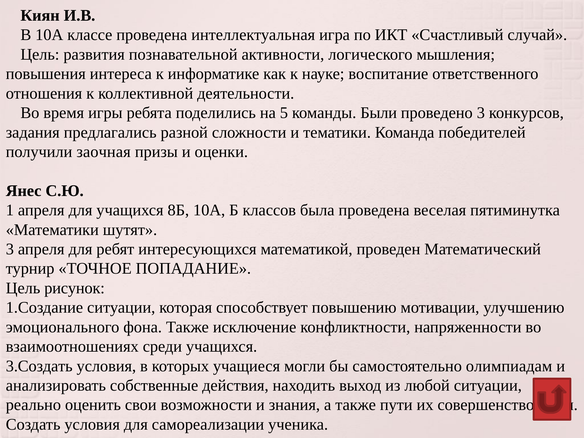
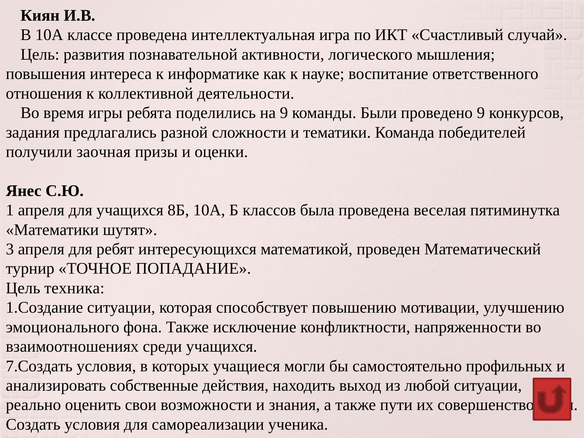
на 5: 5 -> 9
проведено 3: 3 -> 9
рисунок: рисунок -> техника
3.Создать: 3.Создать -> 7.Создать
олимпиадам: олимпиадам -> профильных
